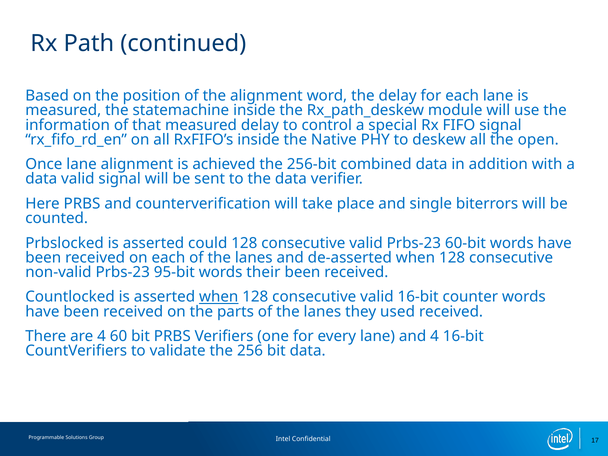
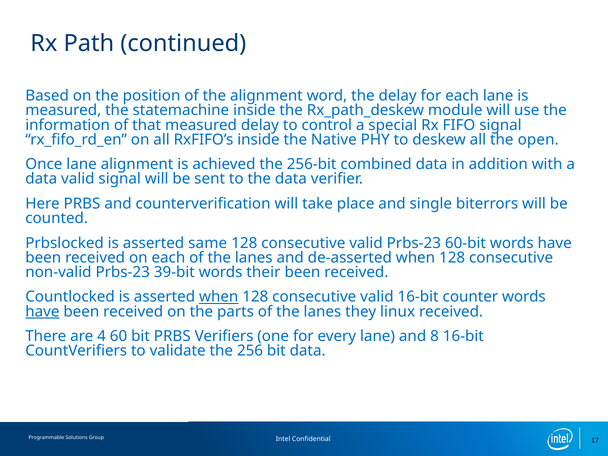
could: could -> same
95-bit: 95-bit -> 39-bit
have at (42, 312) underline: none -> present
used: used -> linux
and 4: 4 -> 8
